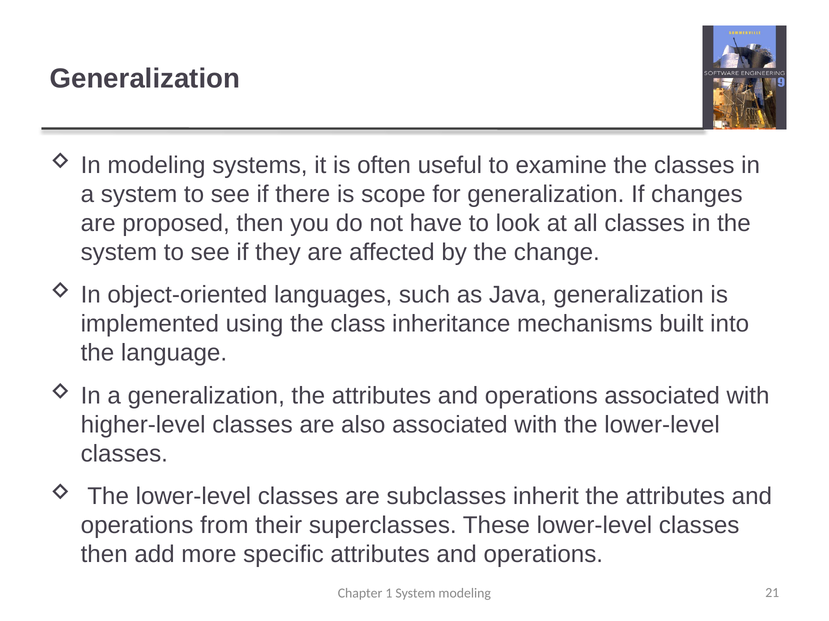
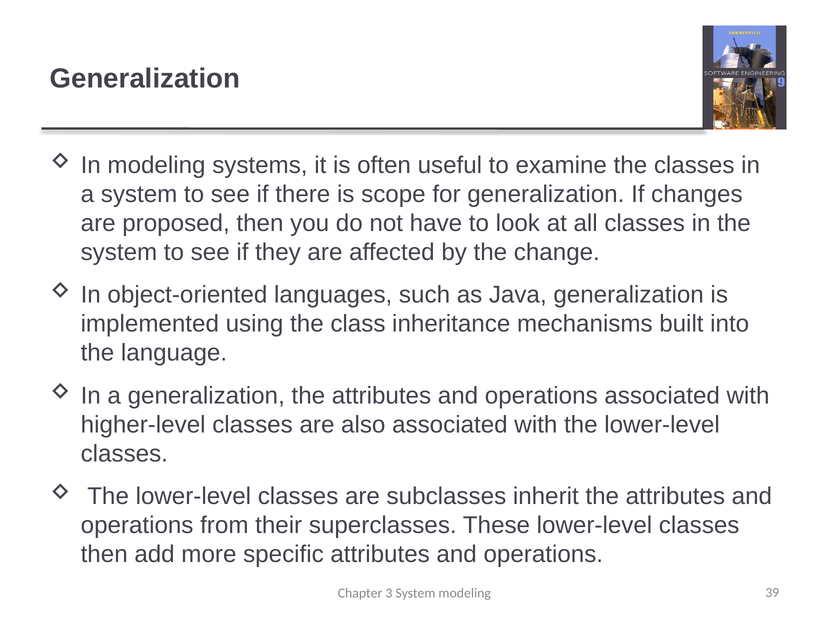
1: 1 -> 3
21: 21 -> 39
